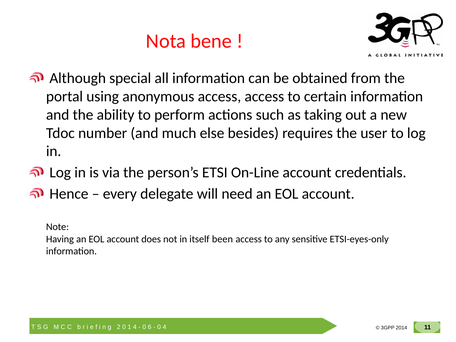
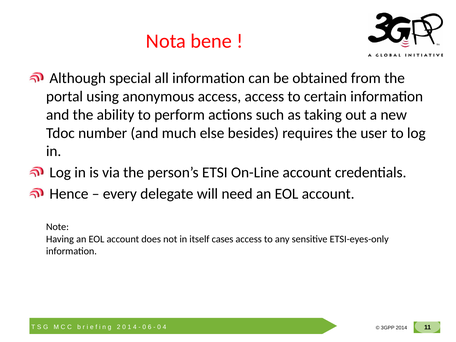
been: been -> cases
